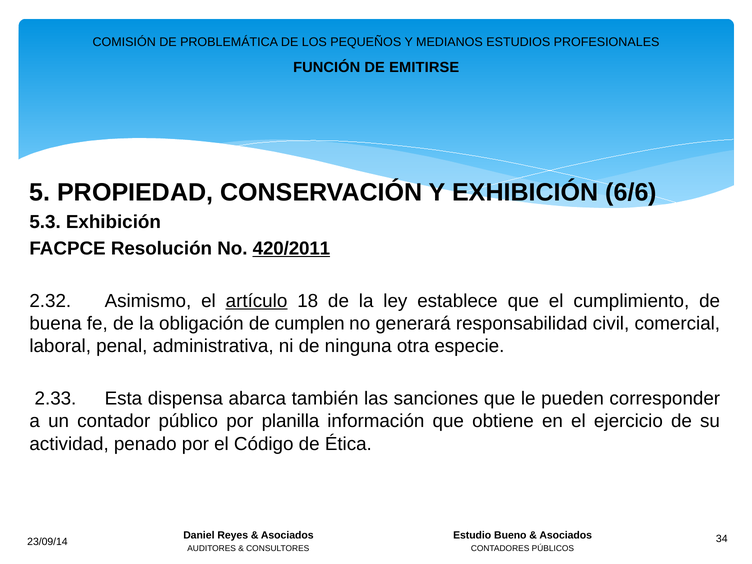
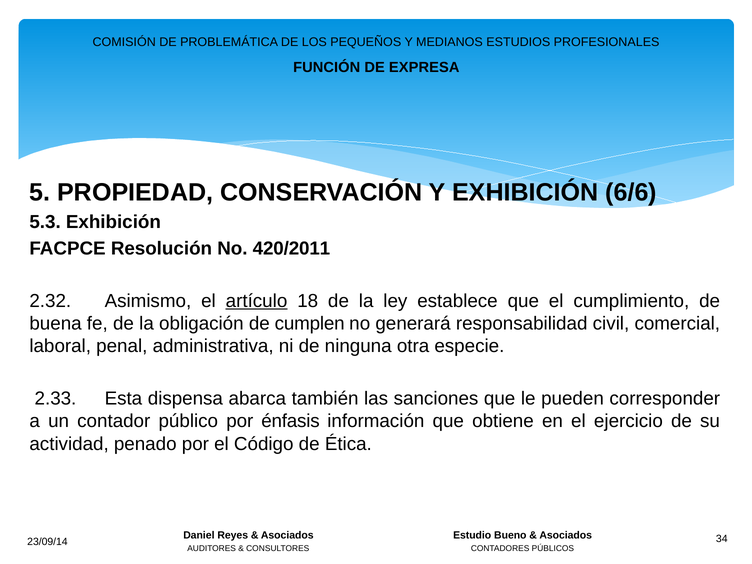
EMITIRSE: EMITIRSE -> EXPRESA
420/2011 underline: present -> none
planilla: planilla -> énfasis
